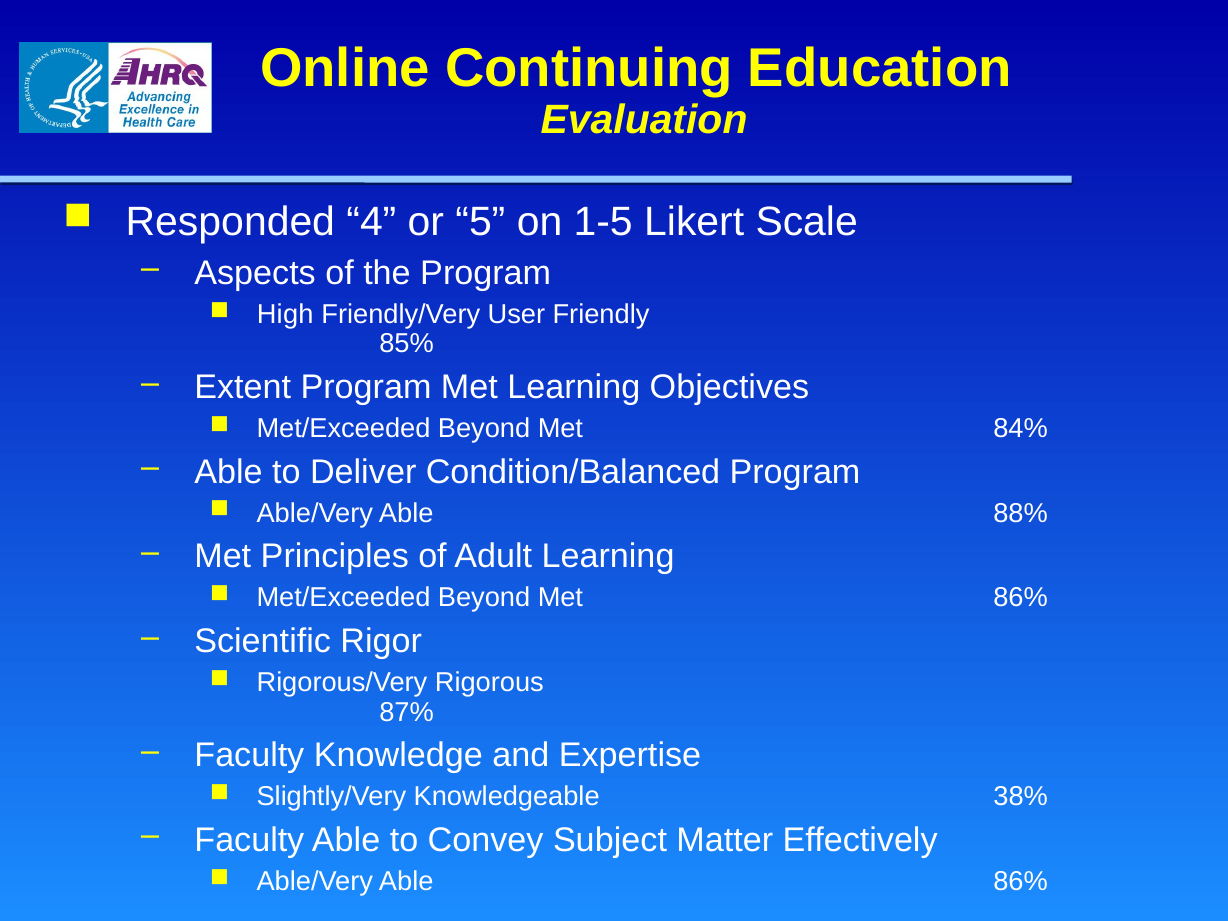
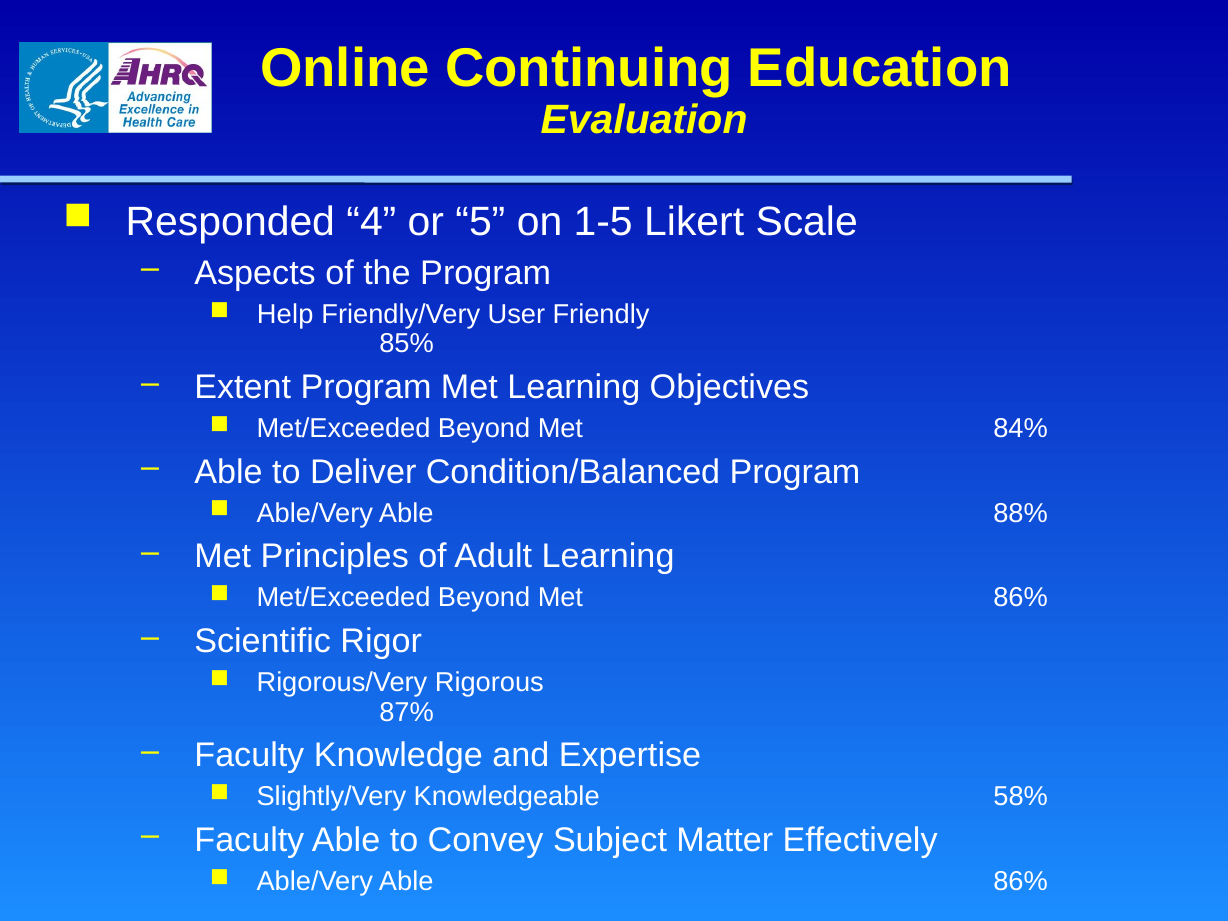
High: High -> Help
38%: 38% -> 58%
